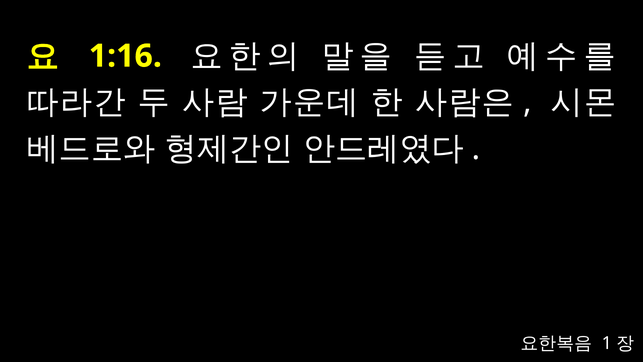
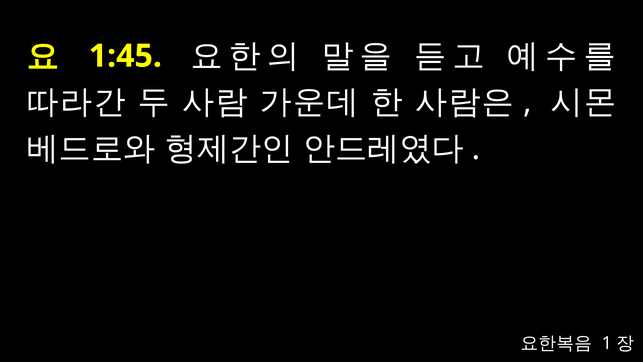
1:16: 1:16 -> 1:45
